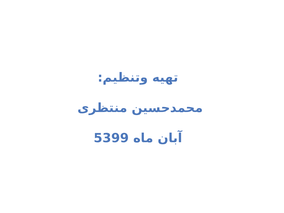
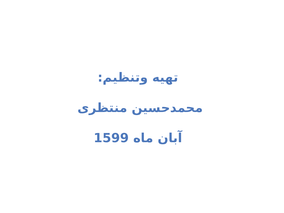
5399: 5399 -> 1599
